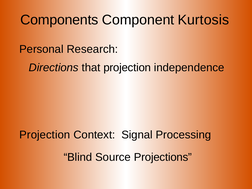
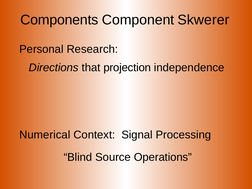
Kurtosis: Kurtosis -> Skwerer
Projection at (45, 135): Projection -> Numerical
Projections: Projections -> Operations
